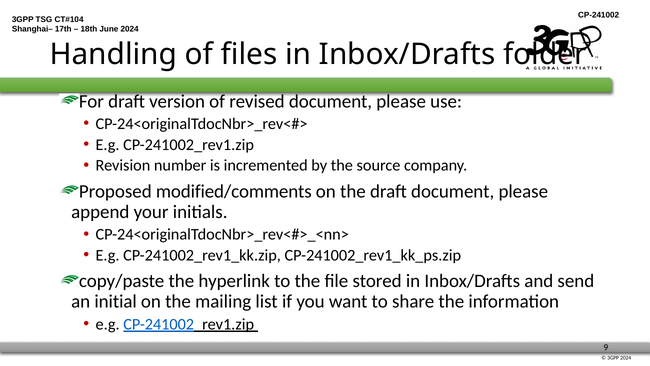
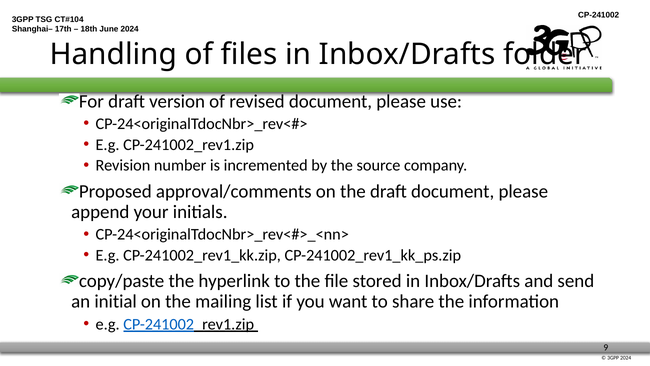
modified/comments: modified/comments -> approval/comments
